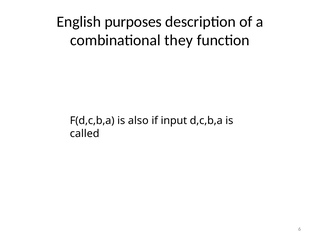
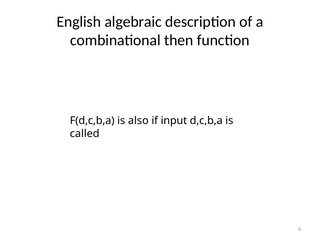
purposes: purposes -> algebraic
they: they -> then
